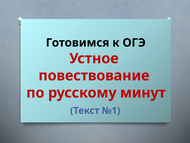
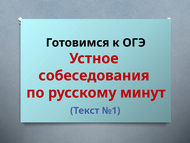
повествование: повествование -> собеседования
